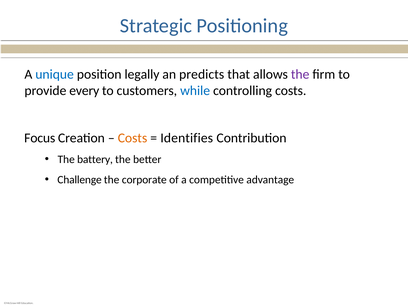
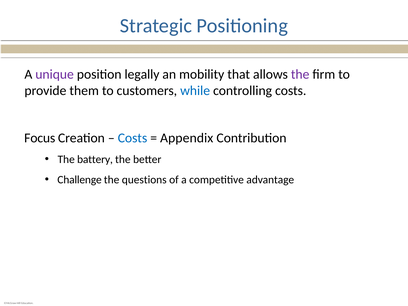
unique colour: blue -> purple
predicts: predicts -> mobility
every: every -> them
Costs at (133, 138) colour: orange -> blue
Identifies: Identifies -> Appendix
corporate: corporate -> questions
